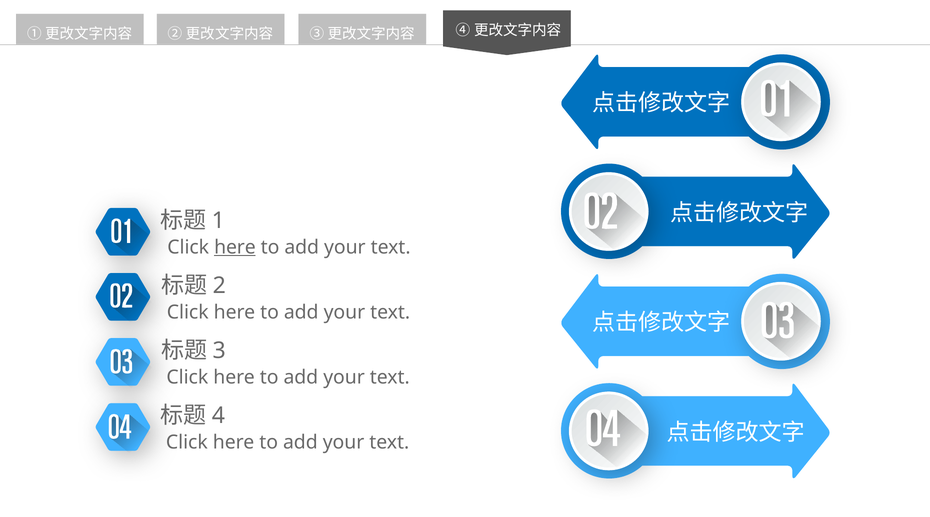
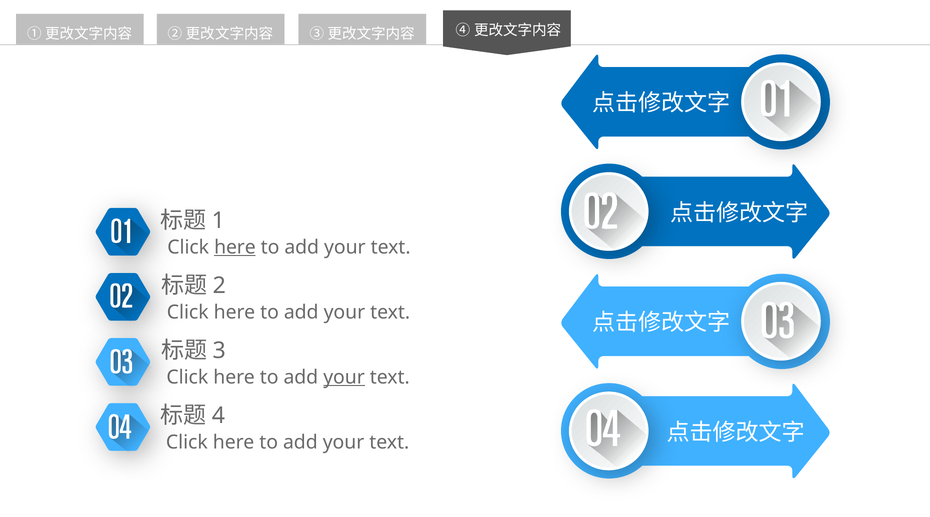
your at (344, 377) underline: none -> present
